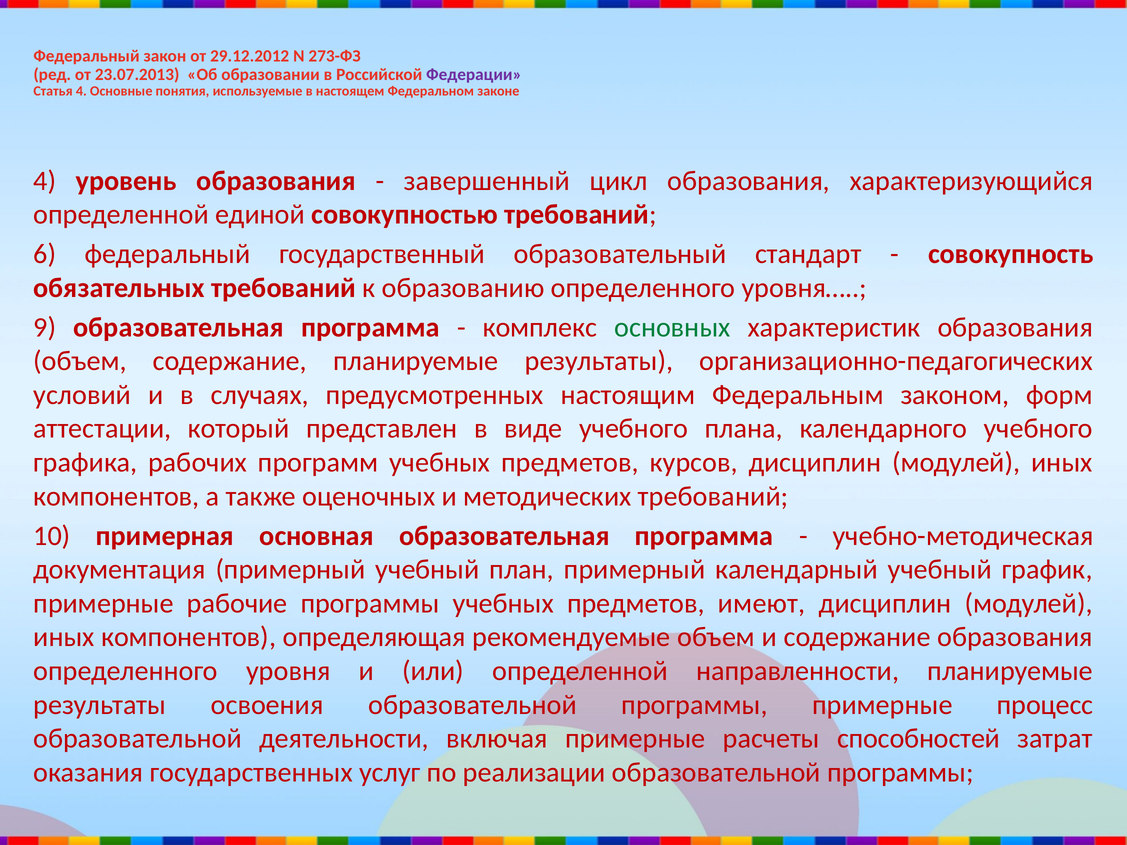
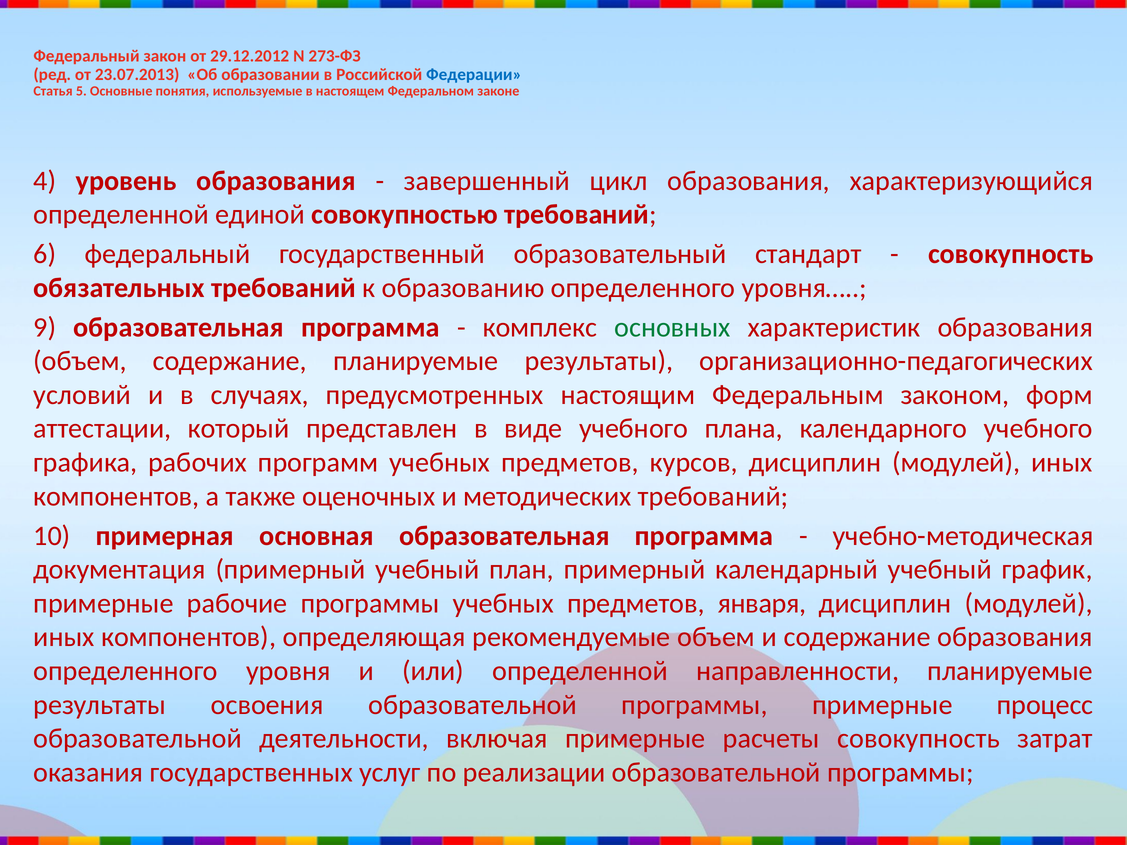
Федерации colour: purple -> blue
Статья 4: 4 -> 5
имеют: имеют -> января
расчеты способностей: способностей -> совокупность
